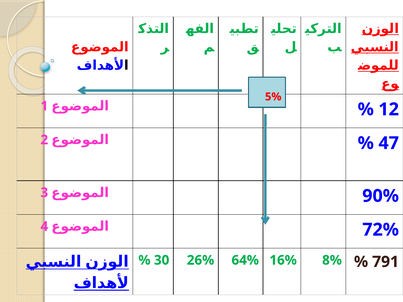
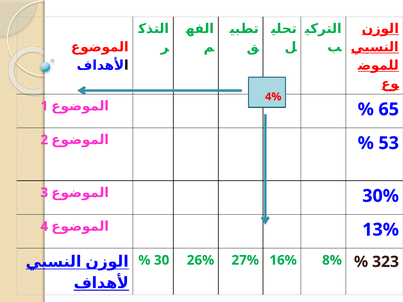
5%: 5% -> 4%
12: 12 -> 65
47: 47 -> 53
90%: 90% -> 30%
72%: 72% -> 13%
64%: 64% -> 27%
791: 791 -> 323
